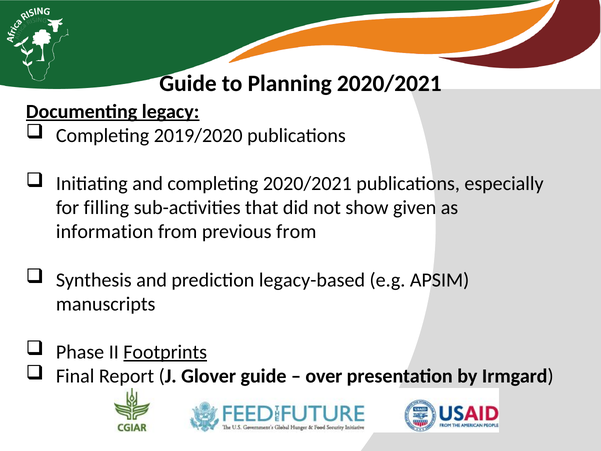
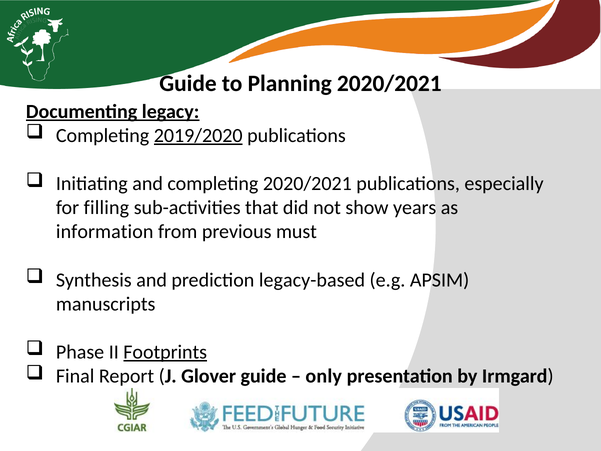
2019/2020 underline: none -> present
given: given -> years
previous from: from -> must
over: over -> only
